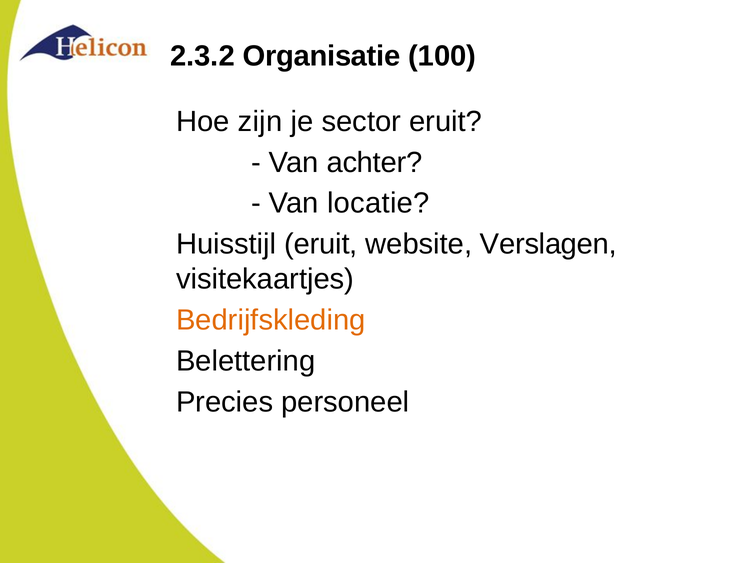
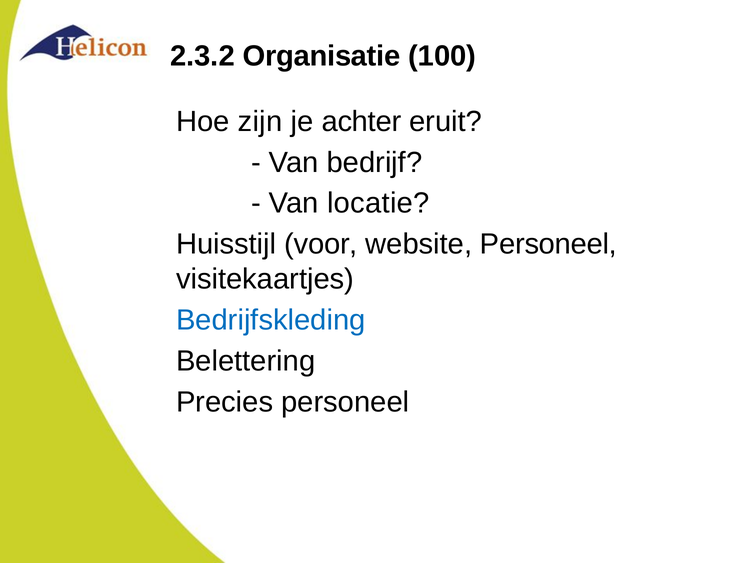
sector: sector -> achter
achter: achter -> bedrijf
Huisstijl eruit: eruit -> voor
website Verslagen: Verslagen -> Personeel
Bedrijfskleding colour: orange -> blue
